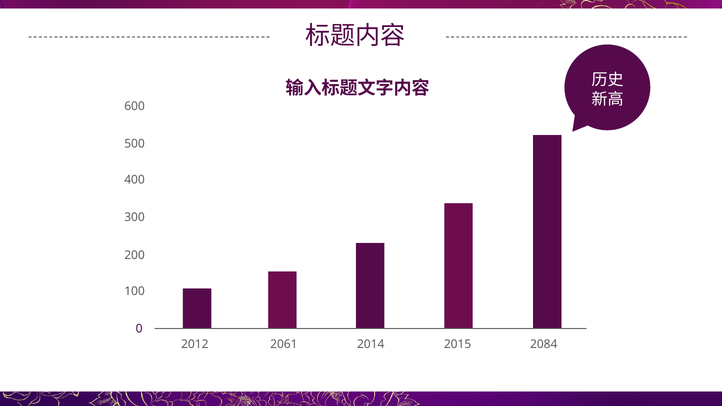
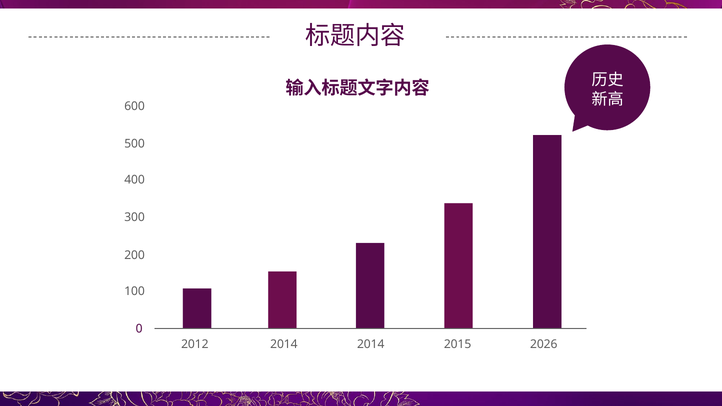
2012 2061: 2061 -> 2014
2084: 2084 -> 2026
